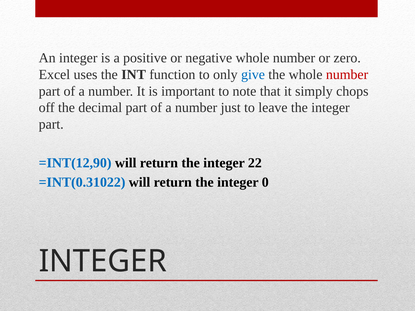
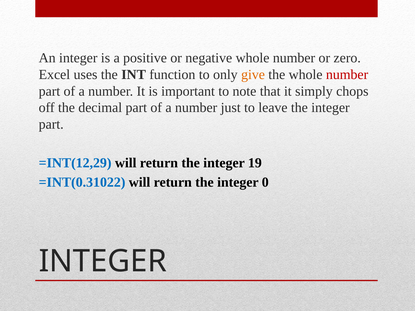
give colour: blue -> orange
=INT(12,90: =INT(12,90 -> =INT(12,29
22: 22 -> 19
